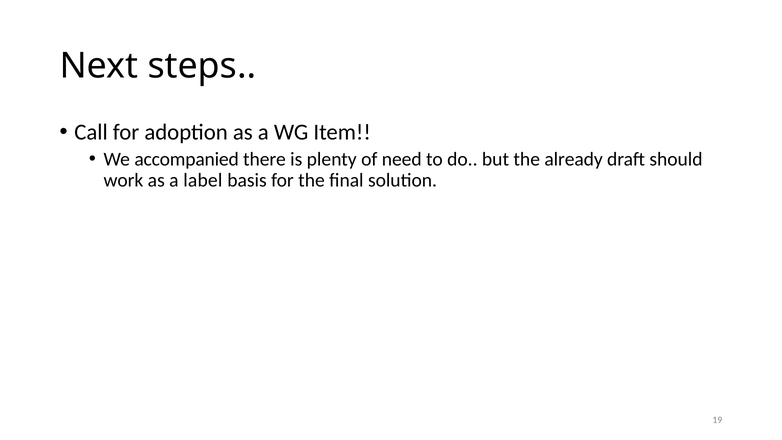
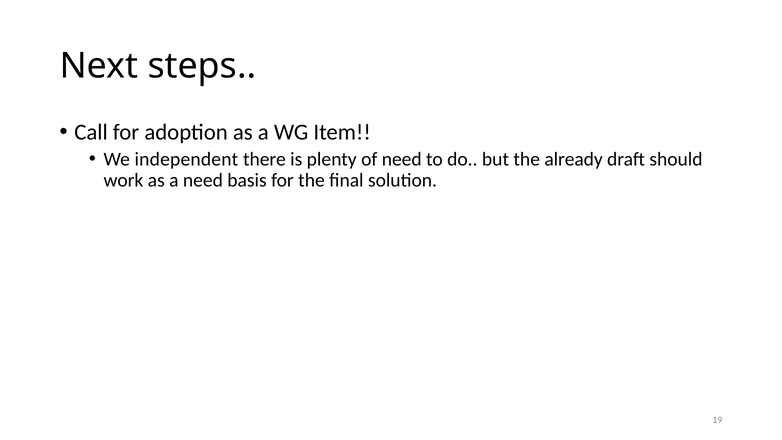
accompanied: accompanied -> independent
a label: label -> need
